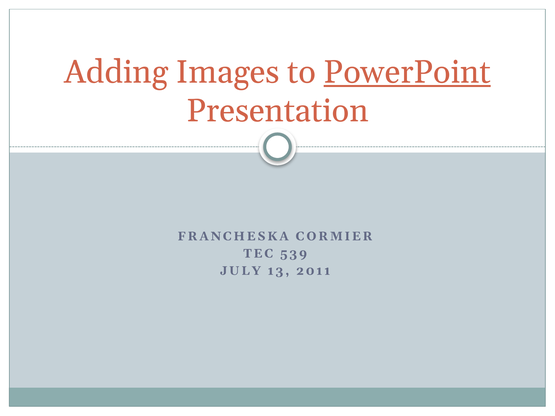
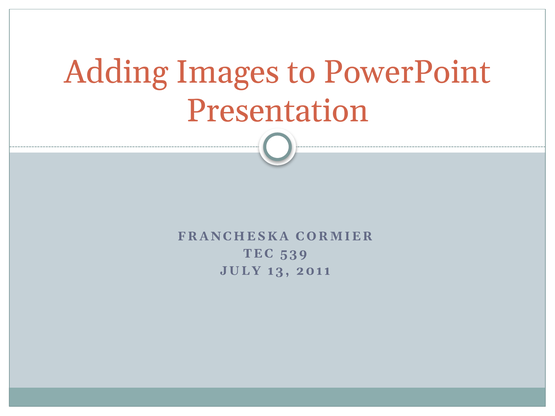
PowerPoint underline: present -> none
